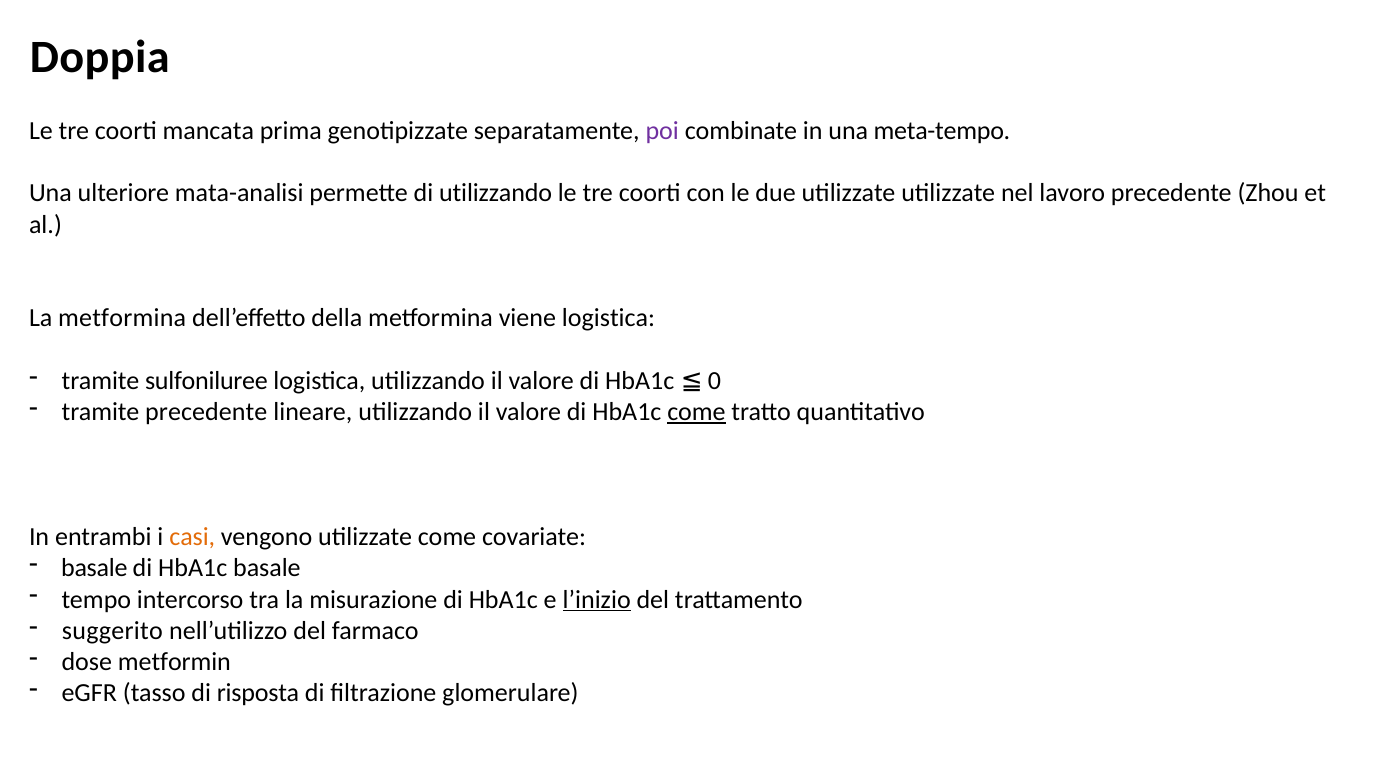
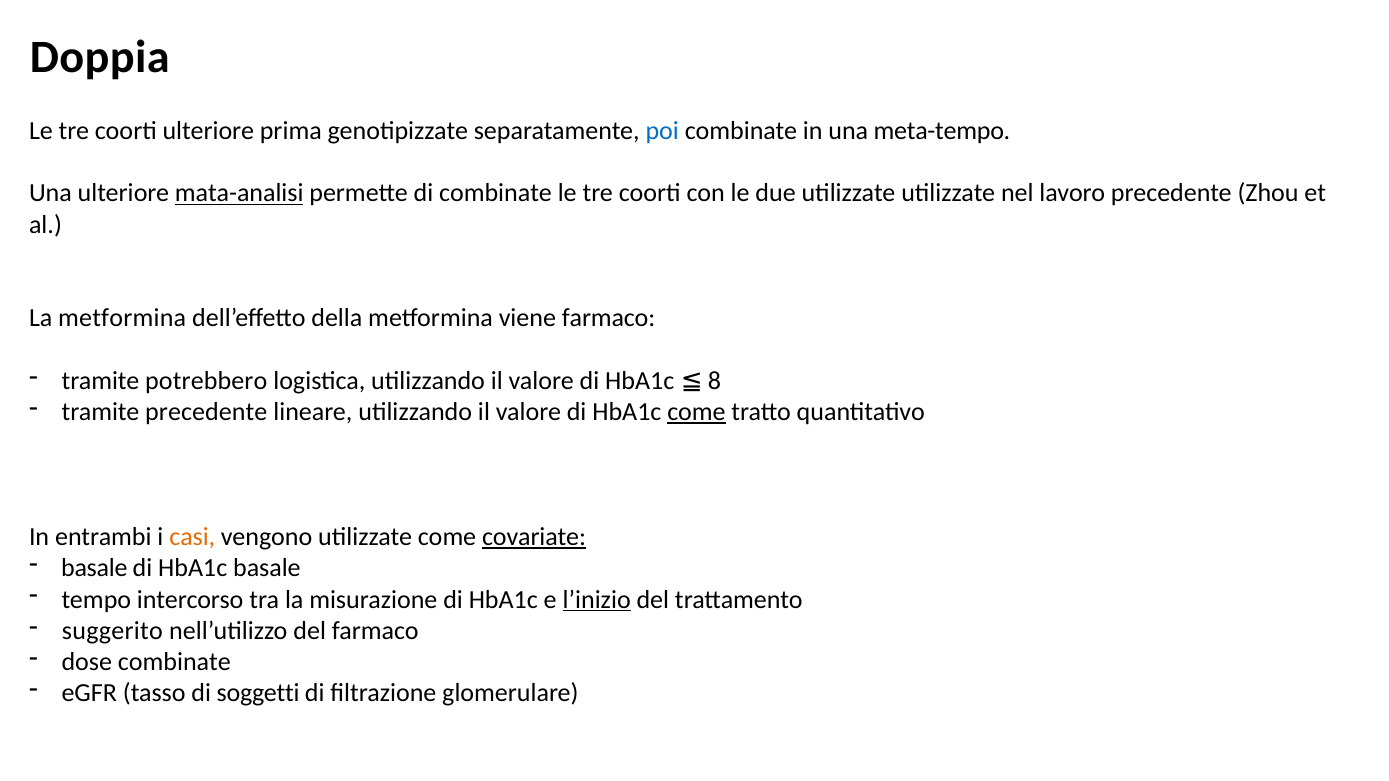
coorti mancata: mancata -> ulteriore
poi colour: purple -> blue
mata-analisi underline: none -> present
di utilizzando: utilizzando -> combinate
viene logistica: logistica -> farmaco
sulfoniluree: sulfoniluree -> potrebbero
0: 0 -> 8
covariate underline: none -> present
dose metformin: metformin -> combinate
risposta: risposta -> soggetti
